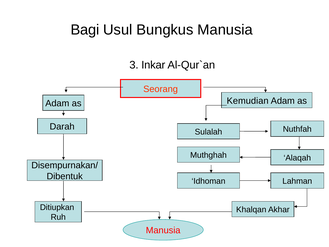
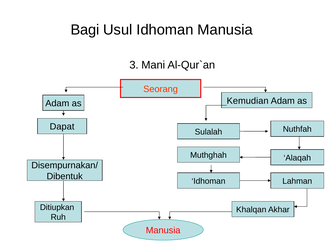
Usul Bungkus: Bungkus -> Idhoman
Inkar: Inkar -> Mani
Darah: Darah -> Dapat
